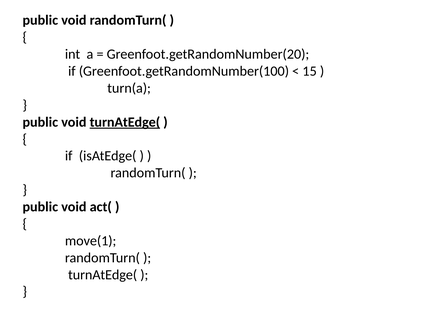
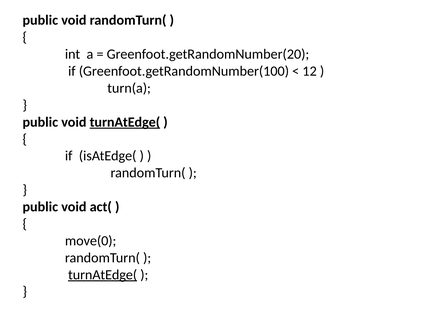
15: 15 -> 12
move(1: move(1 -> move(0
turnAtEdge( at (103, 275) underline: none -> present
